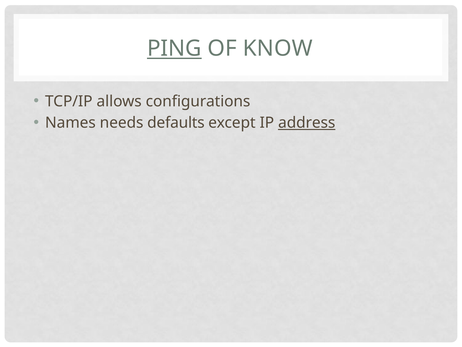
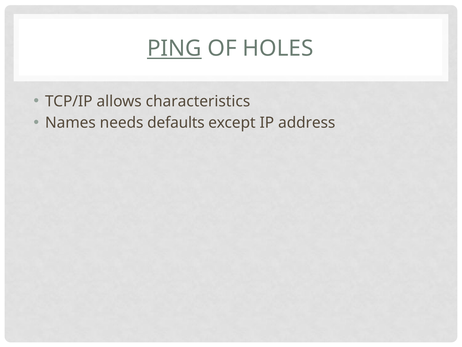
KNOW: KNOW -> HOLES
configurations: configurations -> characteristics
address underline: present -> none
